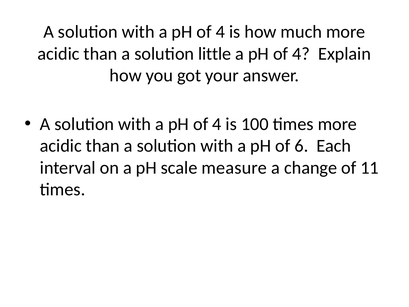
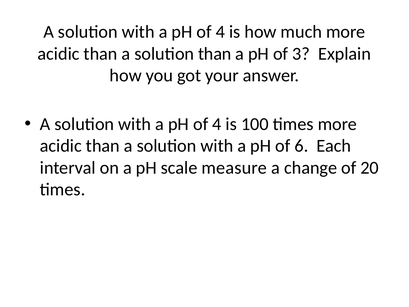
solution little: little -> than
4 at (301, 54): 4 -> 3
11: 11 -> 20
